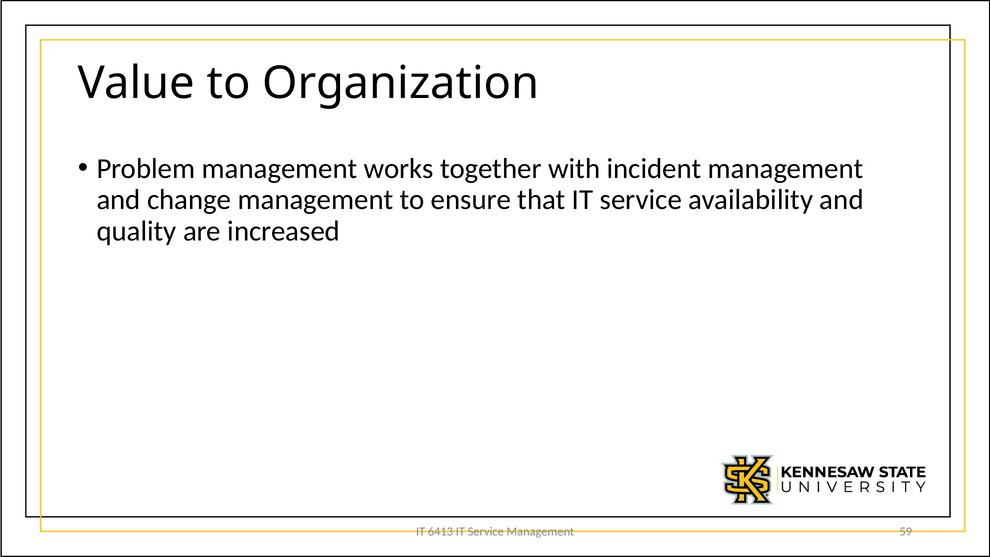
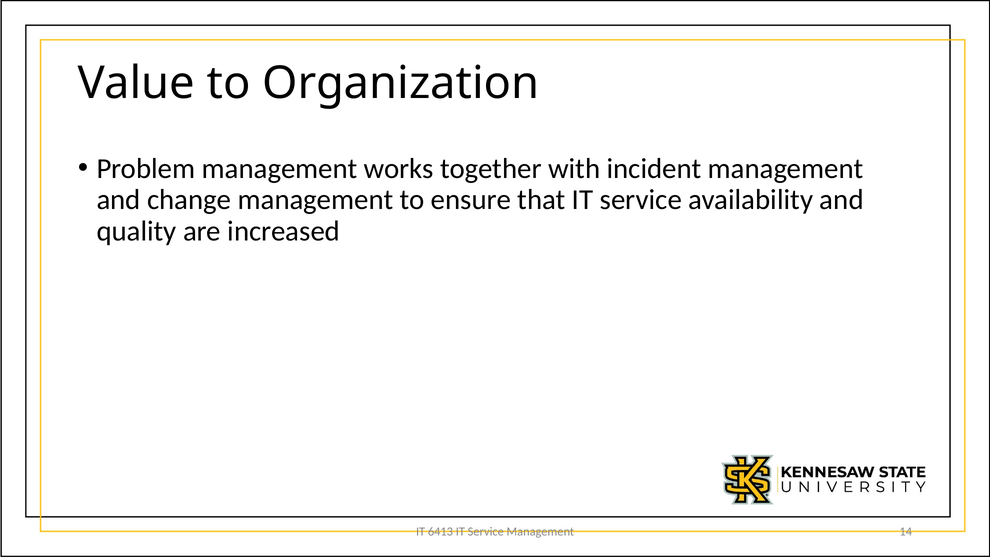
59: 59 -> 14
